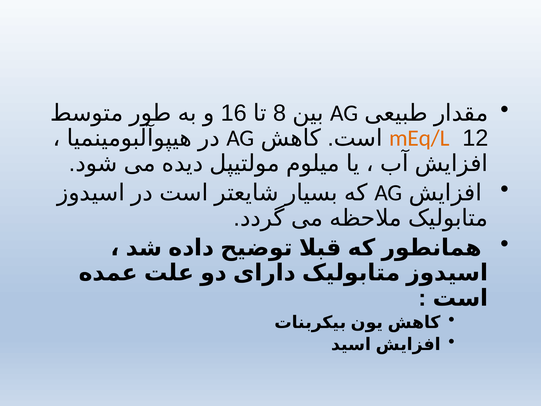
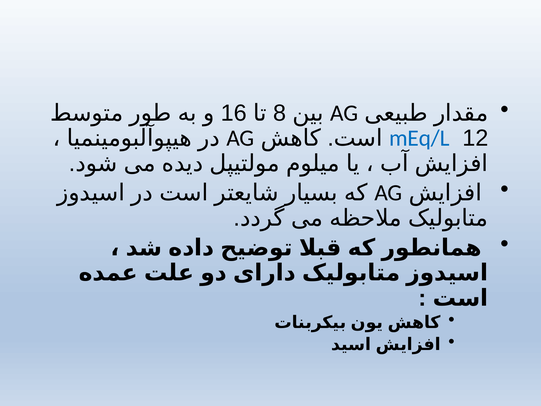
mEq/L colour: orange -> blue
